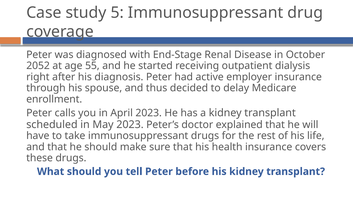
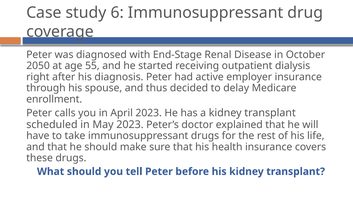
5: 5 -> 6
2052: 2052 -> 2050
